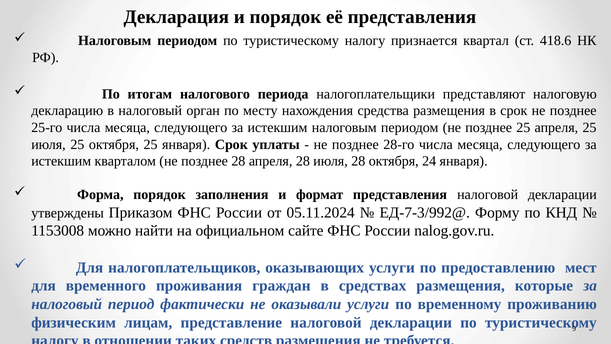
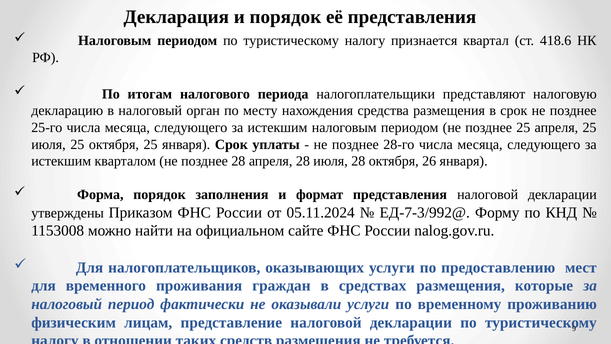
24: 24 -> 26
